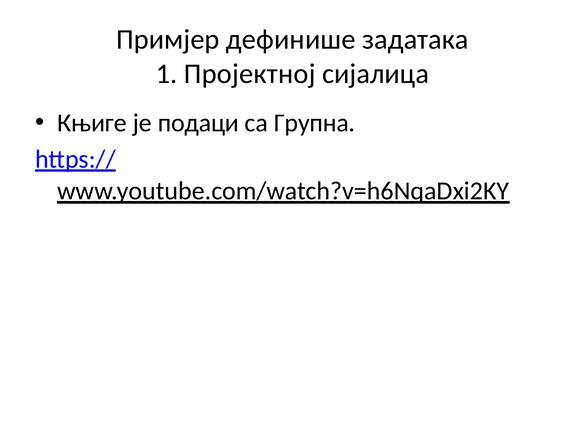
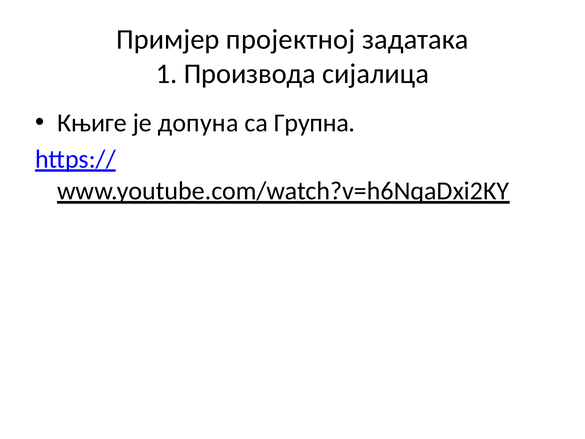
дефинише: дефинише -> пројектној
Пројектној: Пројектној -> Производа
подаци: подаци -> допуна
